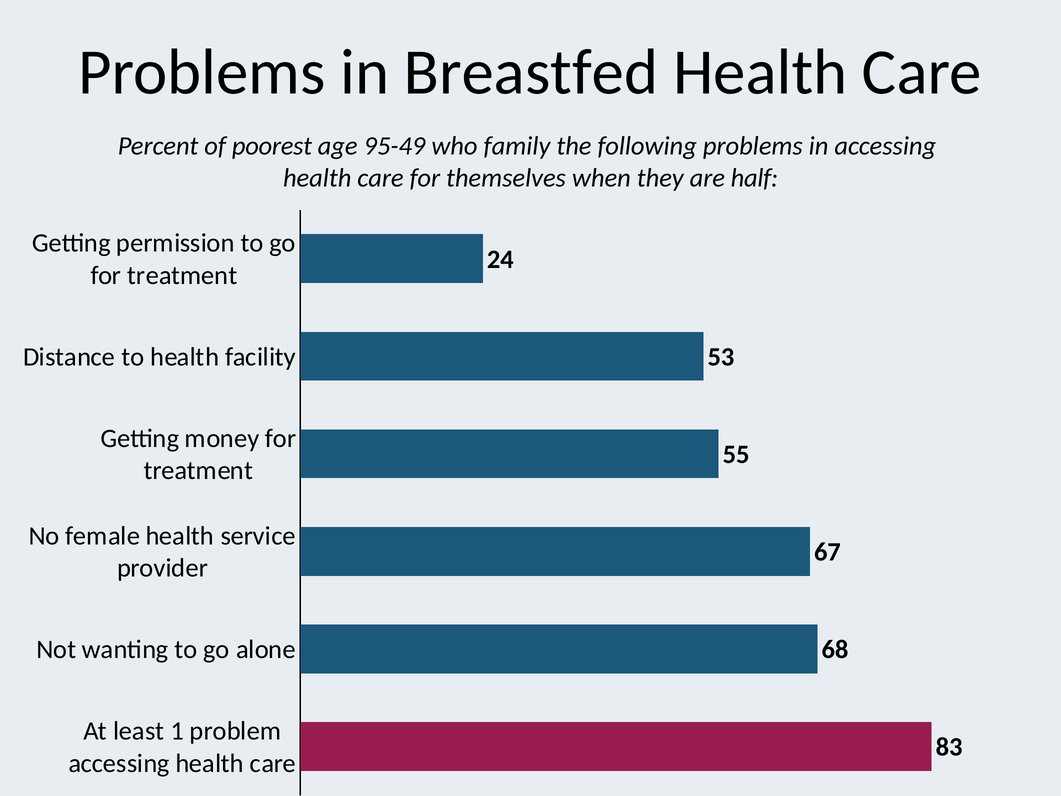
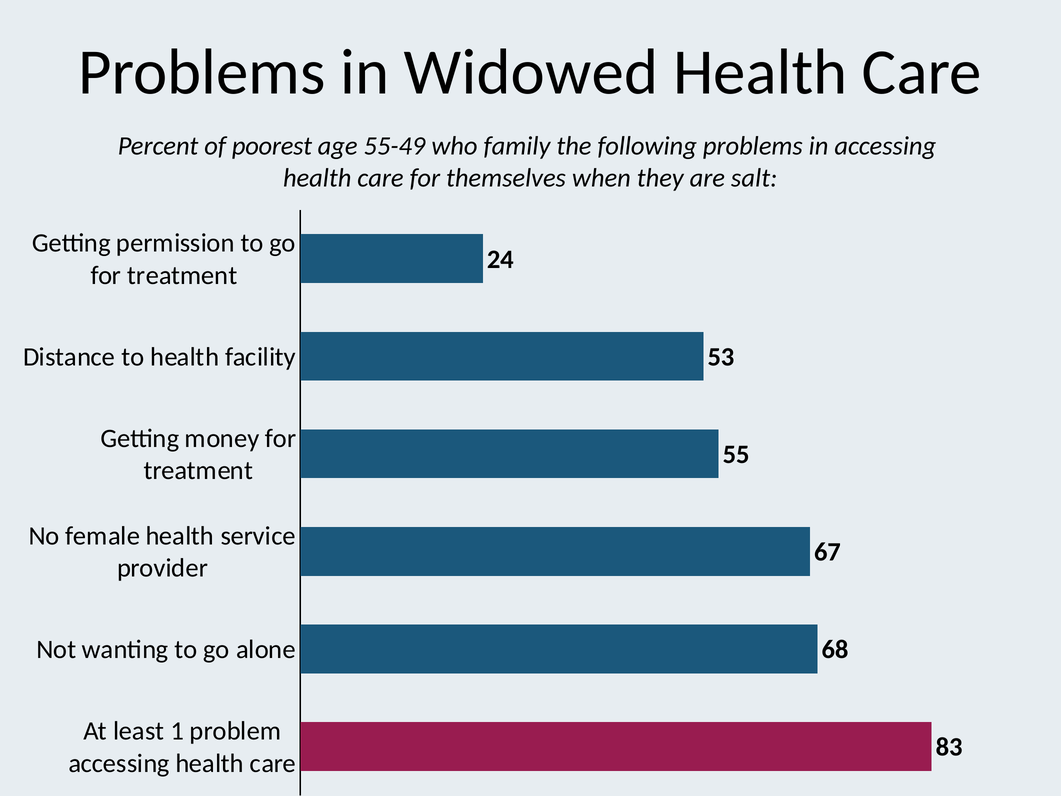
Breastfed: Breastfed -> Widowed
95-49: 95-49 -> 55-49
half: half -> salt
